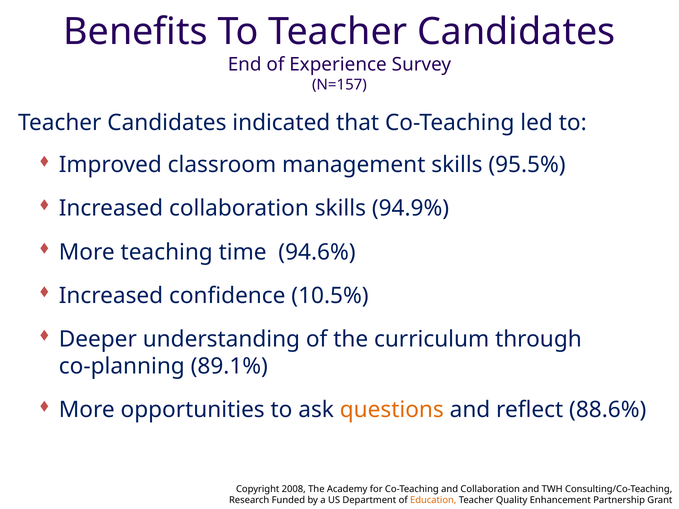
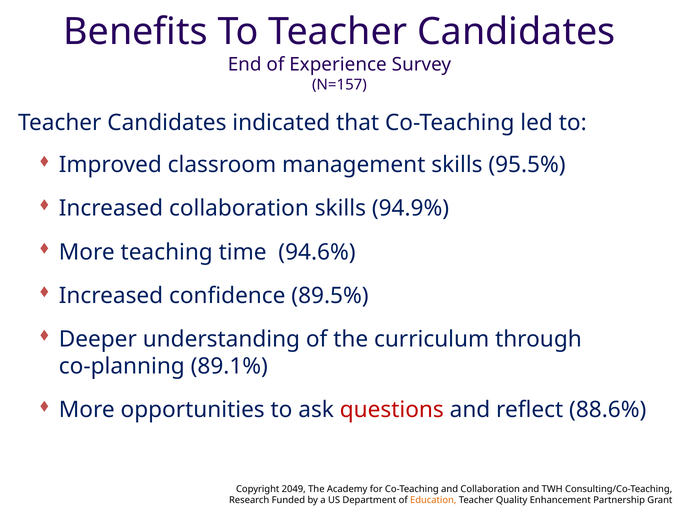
10.5%: 10.5% -> 89.5%
questions colour: orange -> red
2008: 2008 -> 2049
